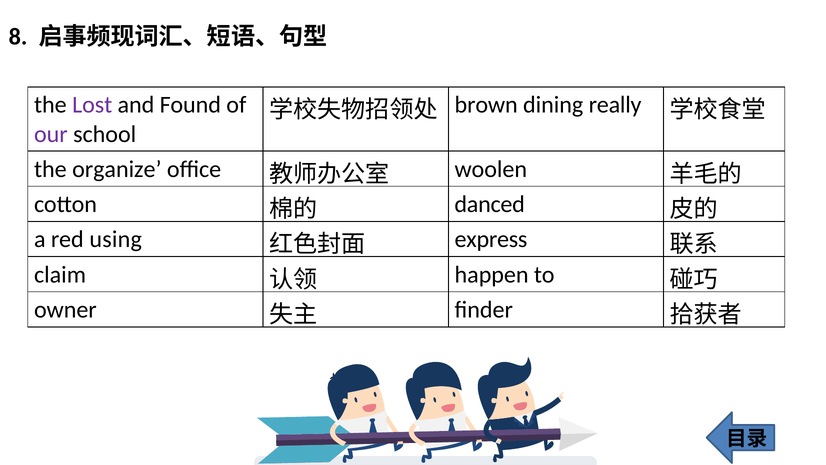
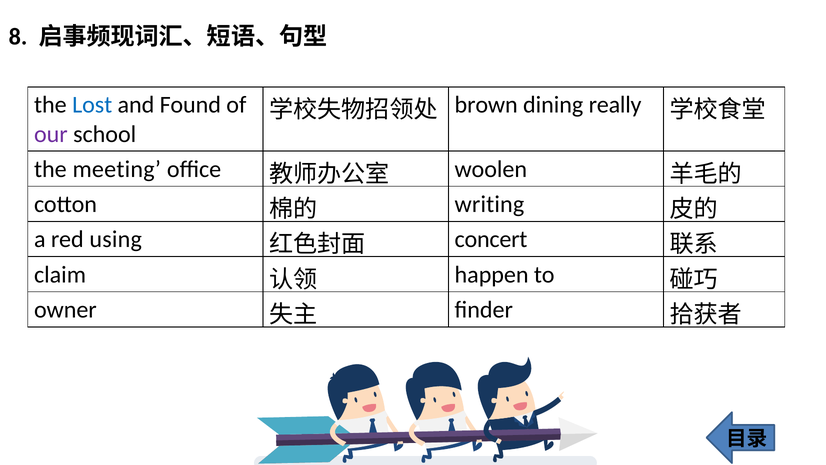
Lost colour: purple -> blue
organize: organize -> meeting
danced: danced -> writing
express: express -> concert
